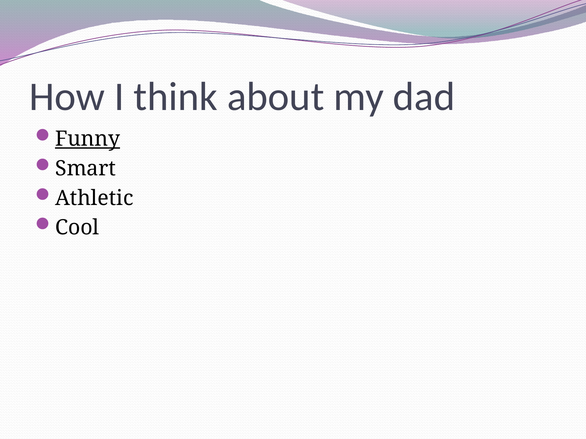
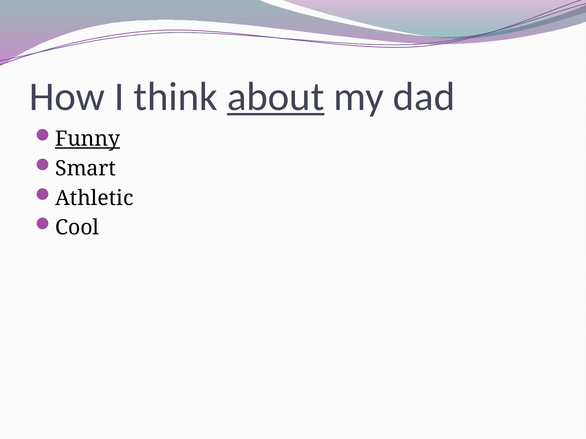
about underline: none -> present
